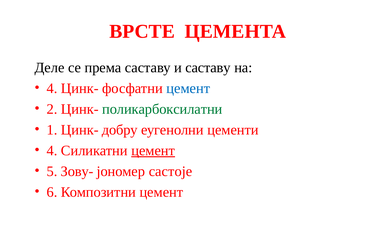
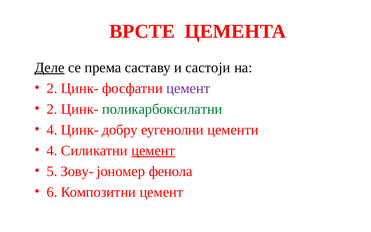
Деле underline: none -> present
и саставу: саставу -> састоји
4 at (52, 88): 4 -> 2
цемент at (188, 88) colour: blue -> purple
1 at (52, 130): 1 -> 4
састоје: састоје -> фенола
